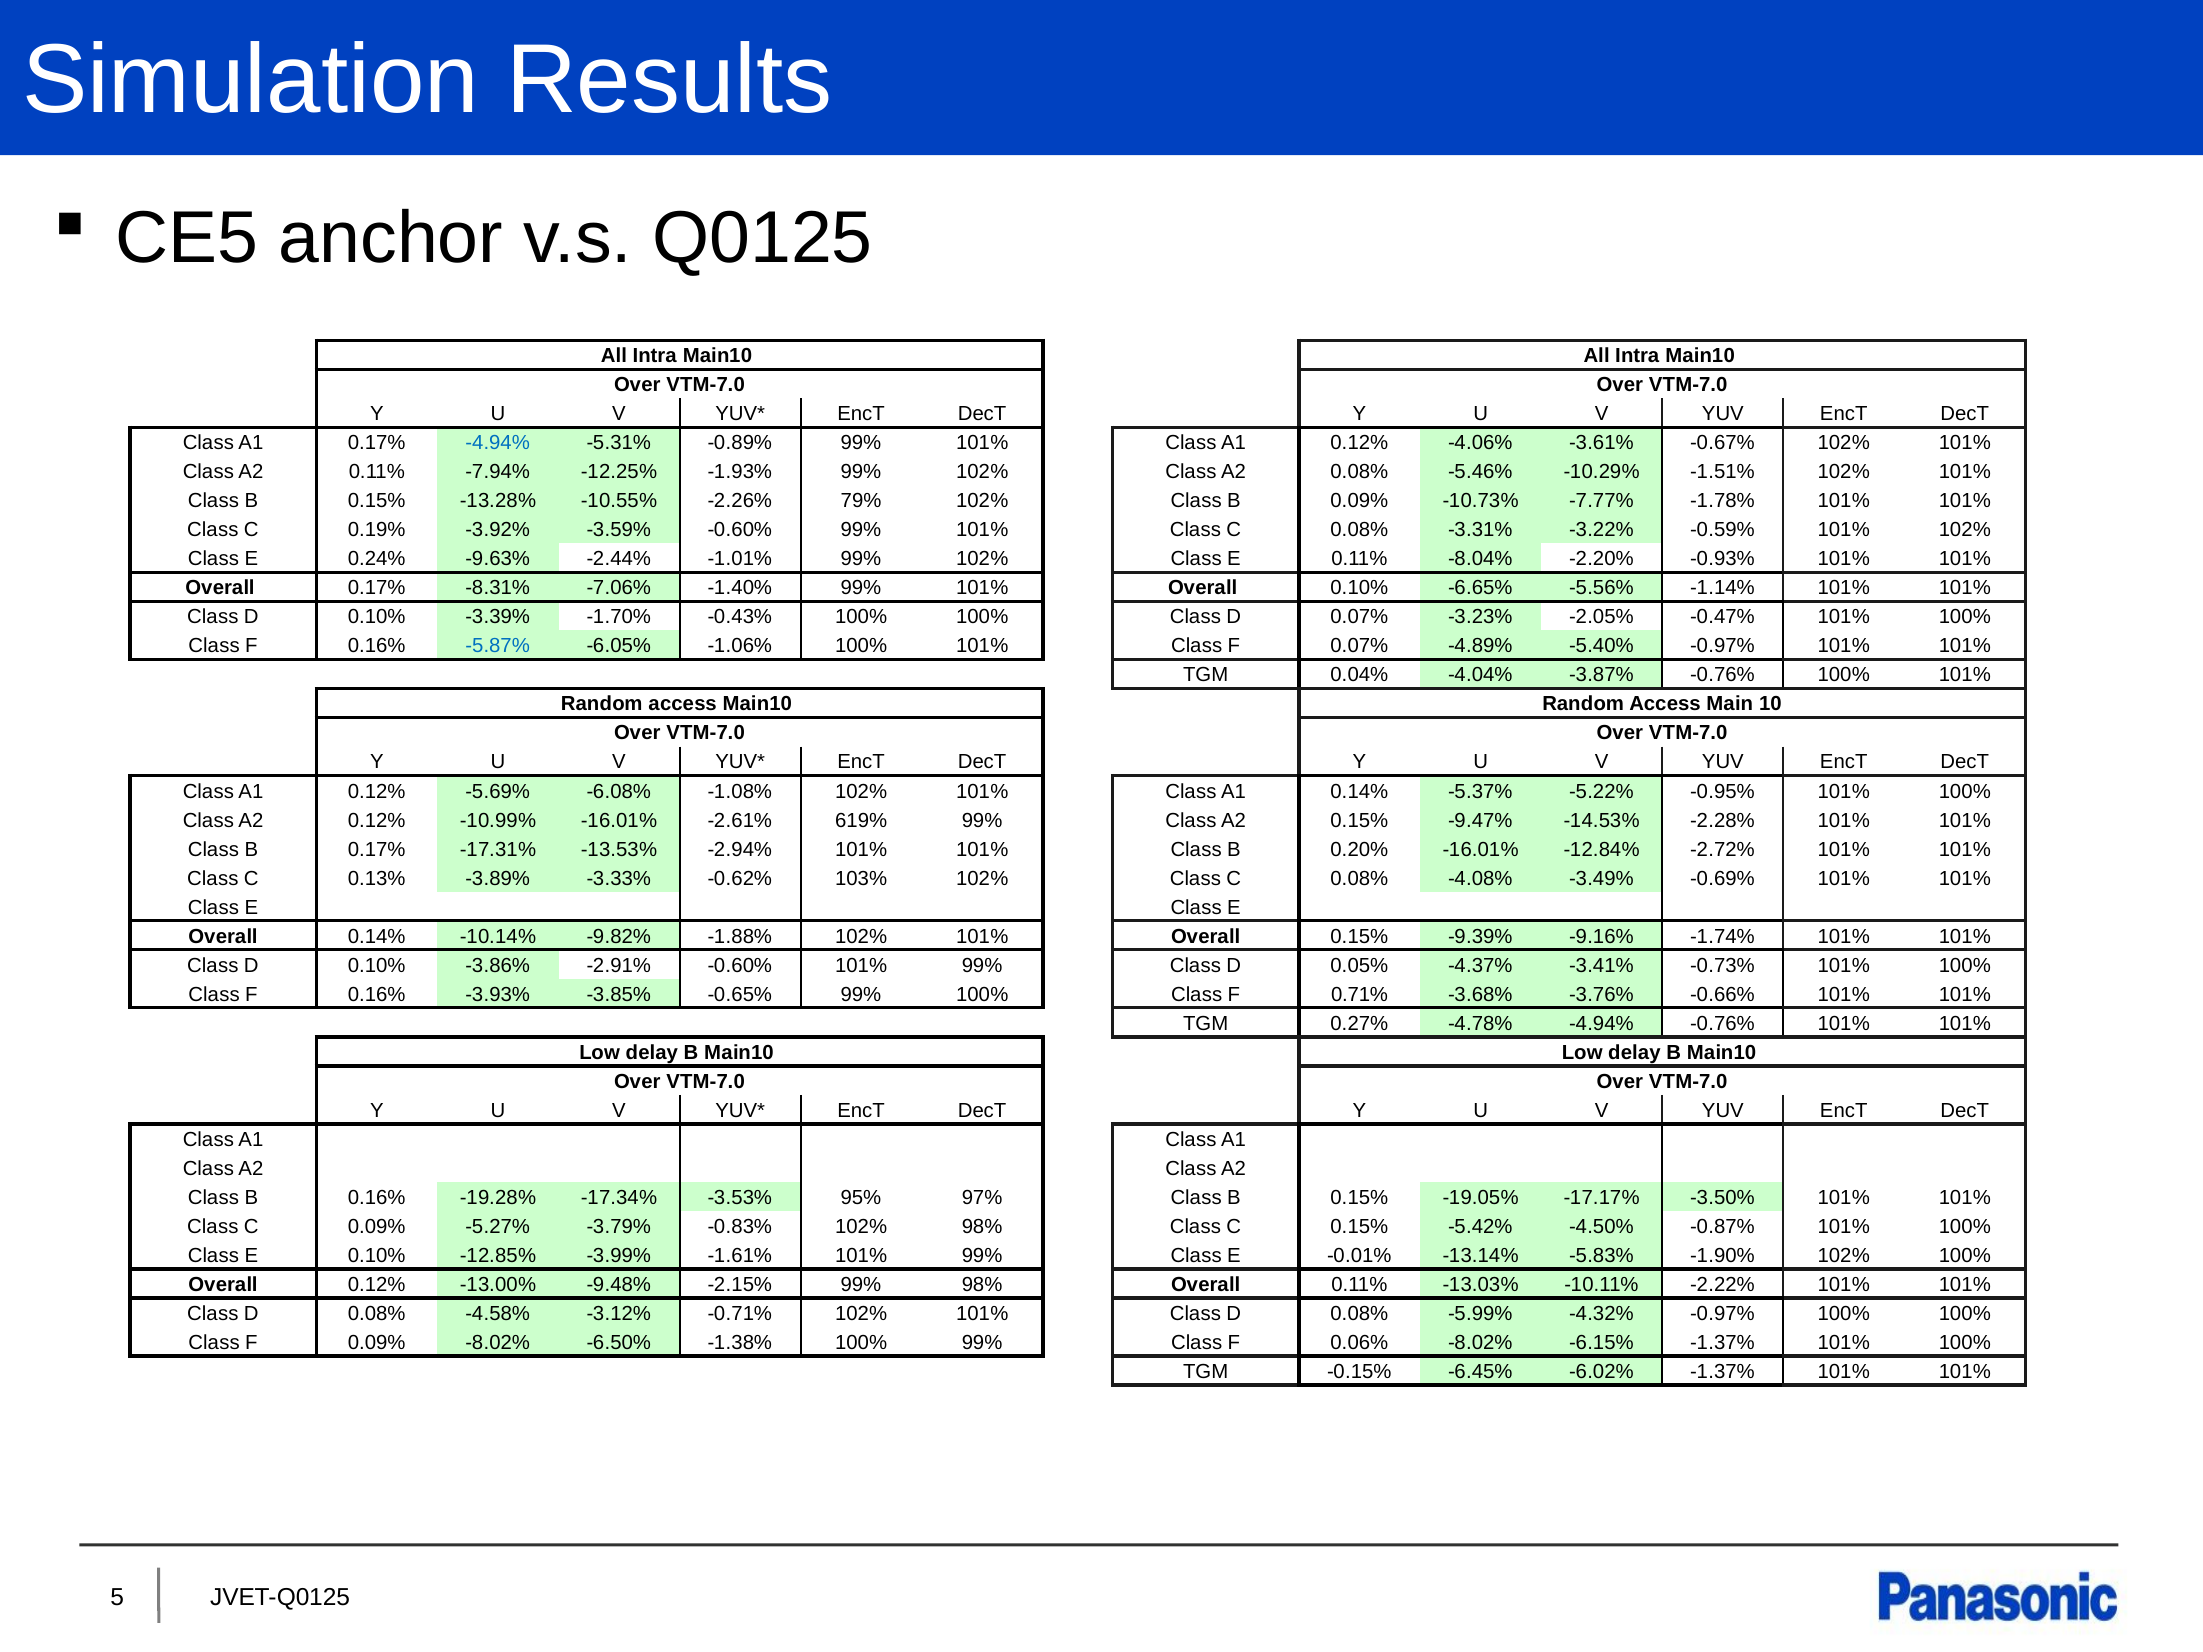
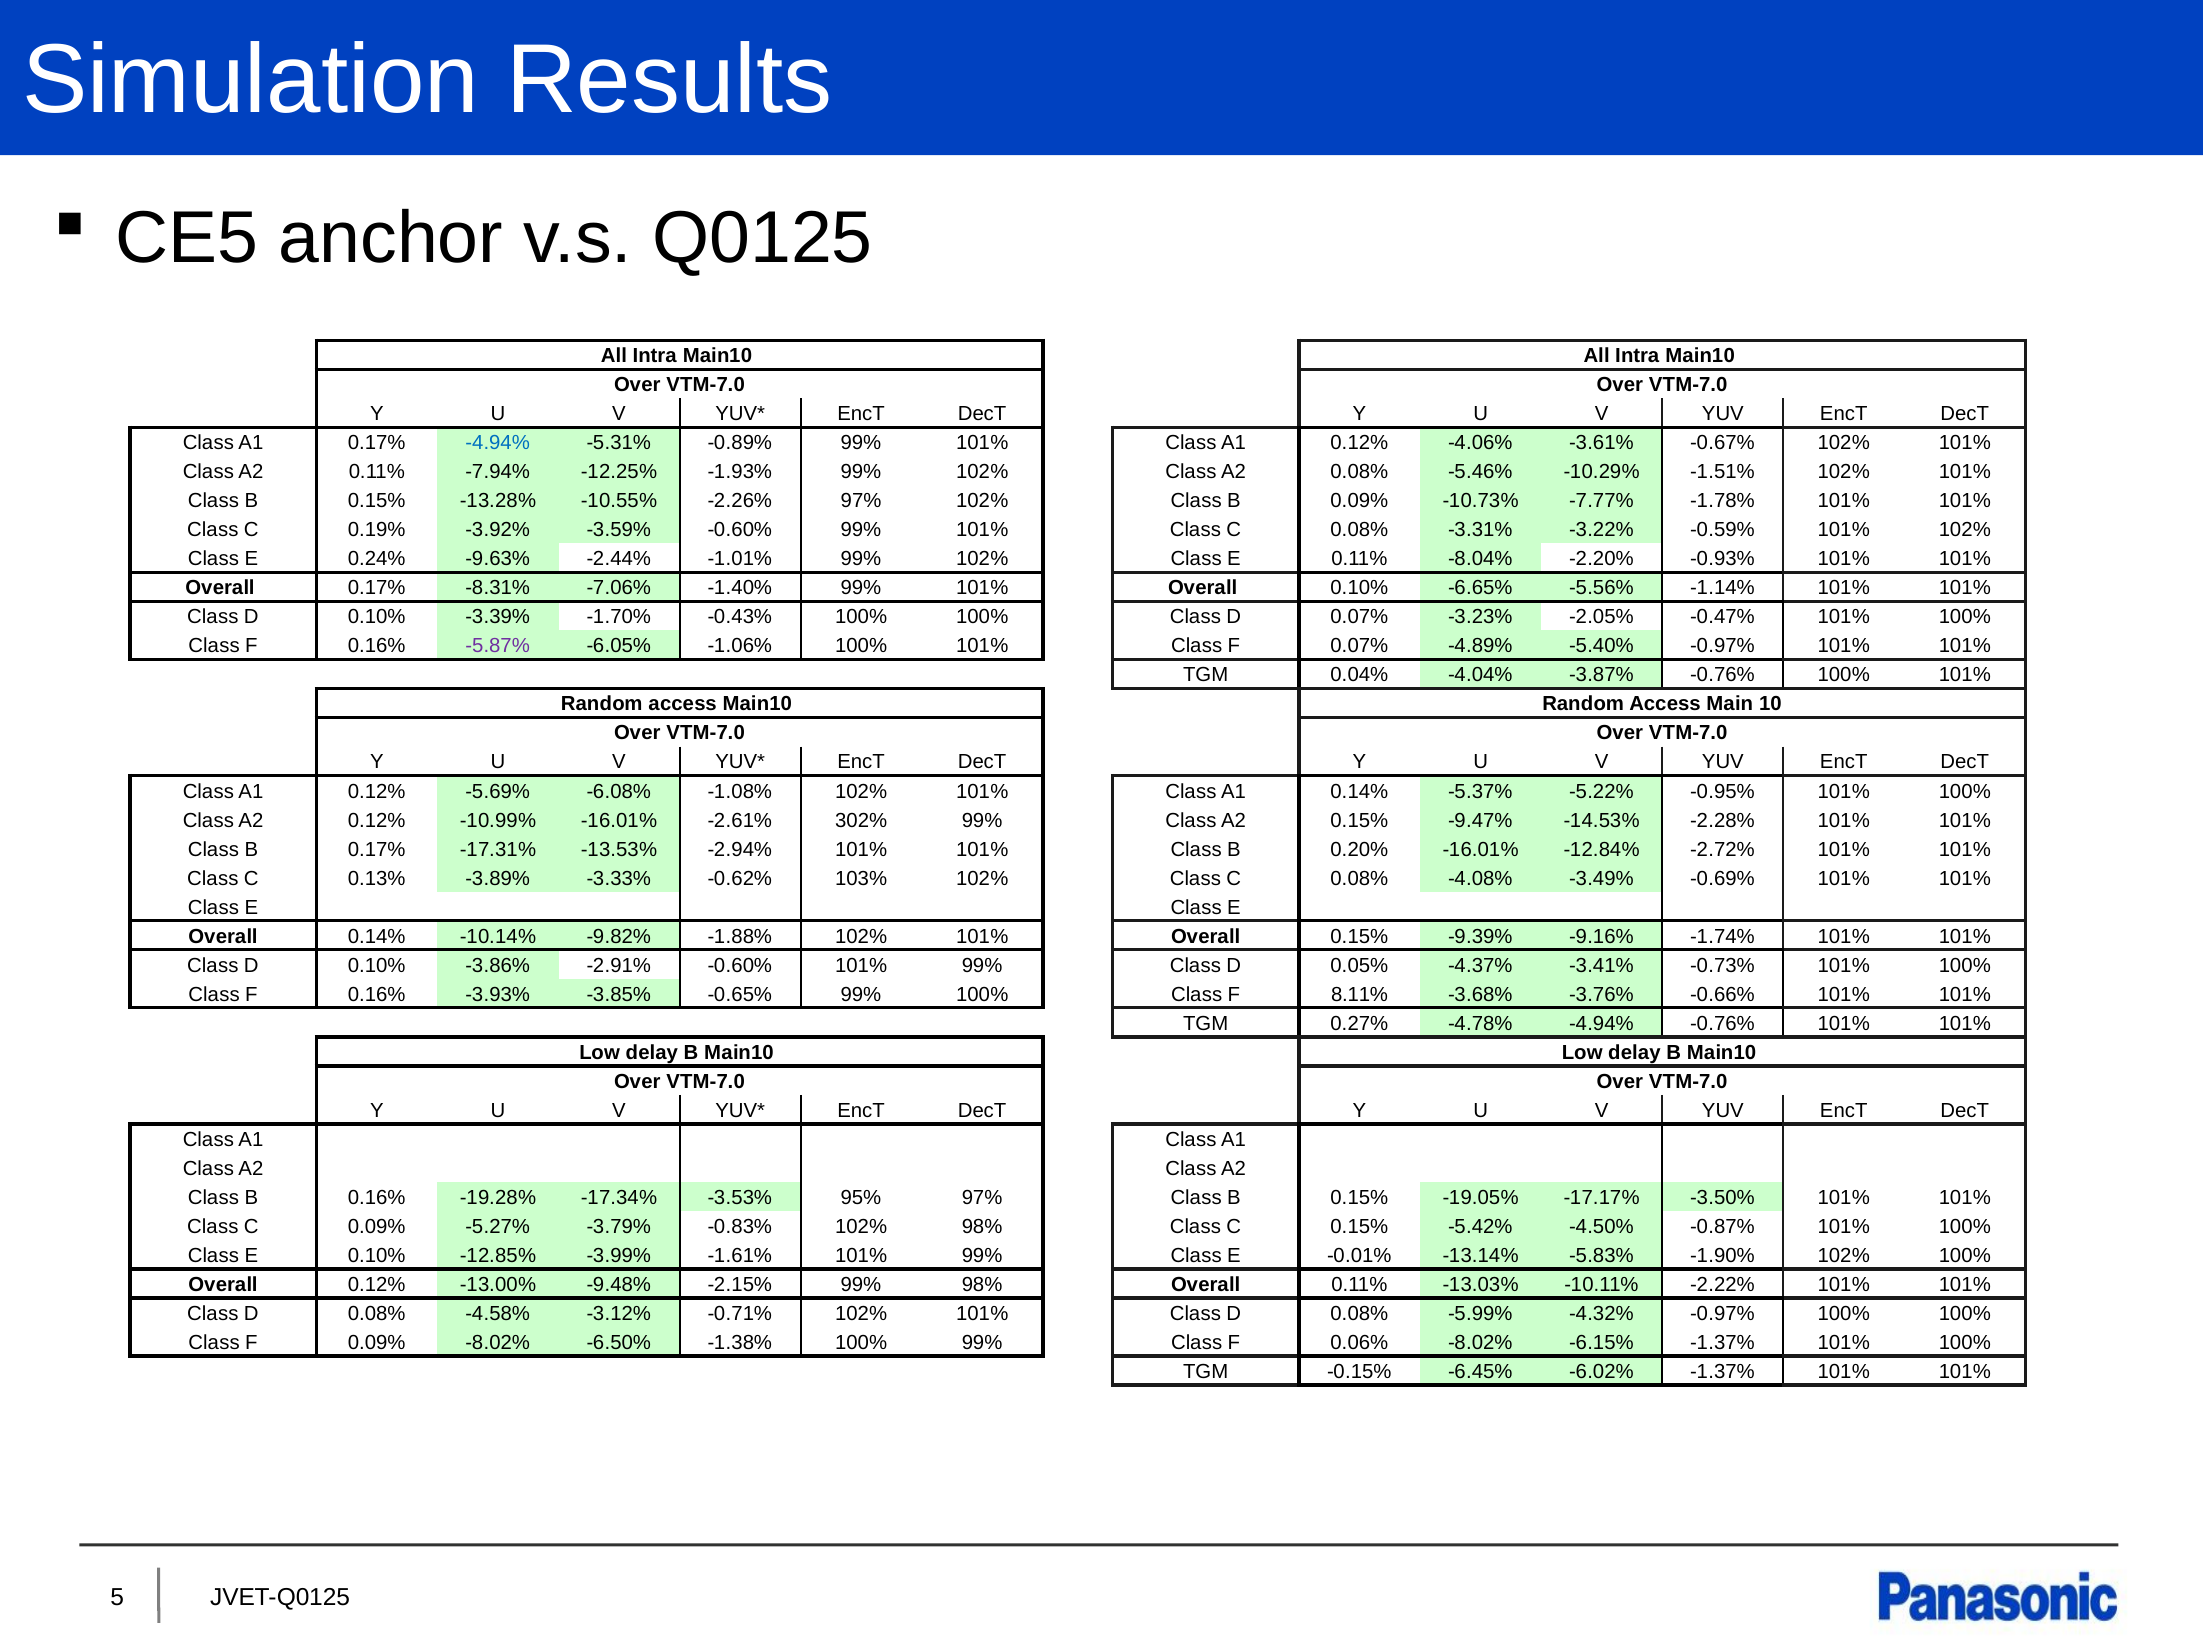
-2.26% 79%: 79% -> 97%
-5.87% colour: blue -> purple
619%: 619% -> 302%
0.71%: 0.71% -> 8.11%
